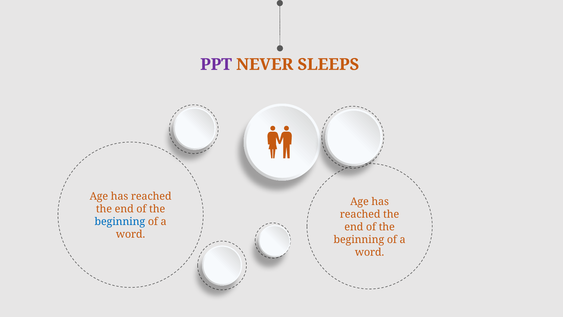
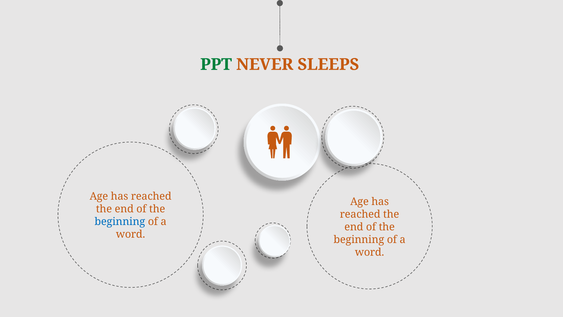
PPT colour: purple -> green
